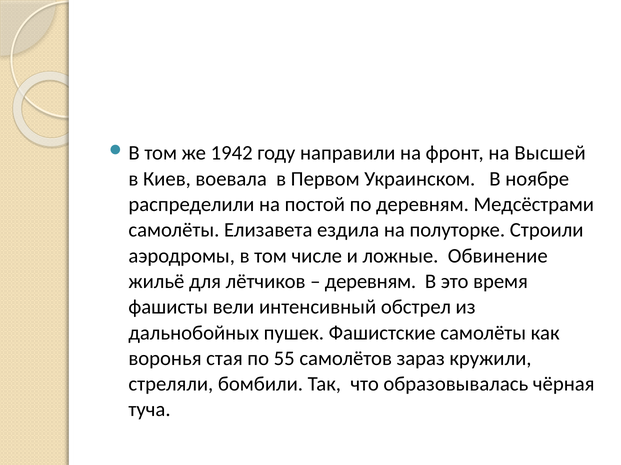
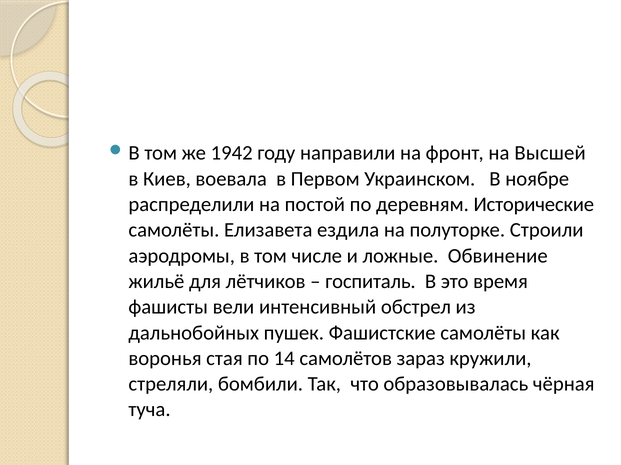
Медсёстрами: Медсёстрами -> Исторические
деревням at (370, 282): деревням -> госпиталь
55: 55 -> 14
